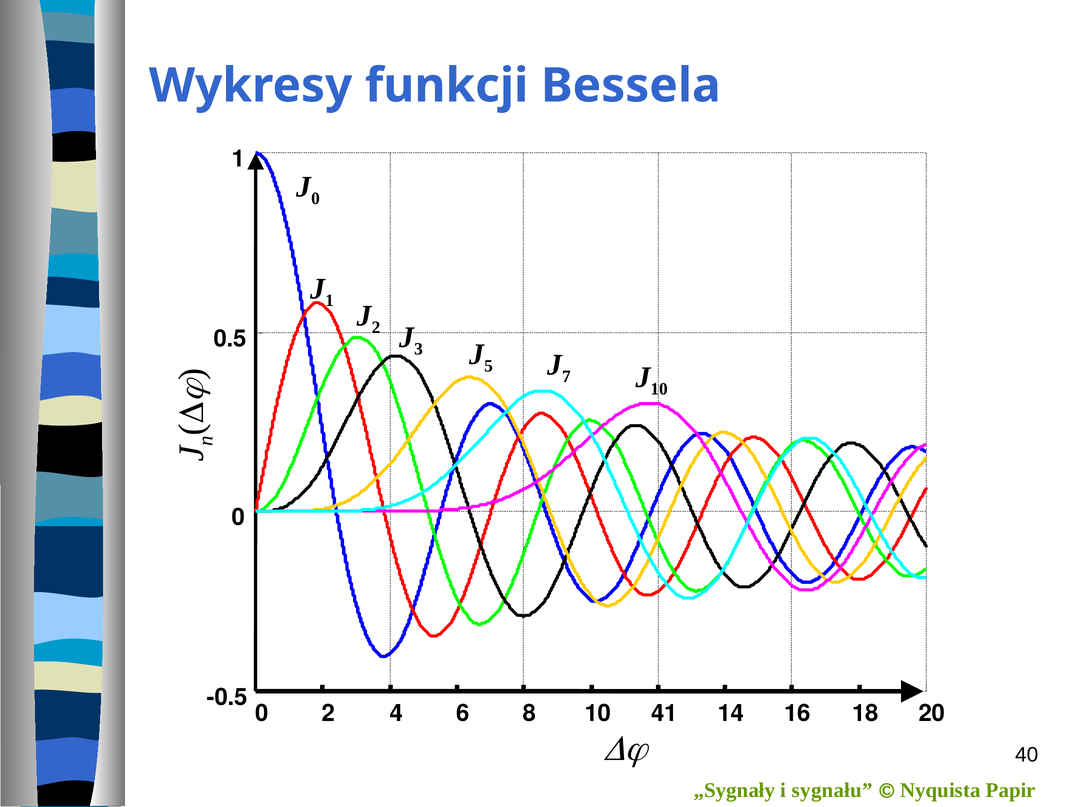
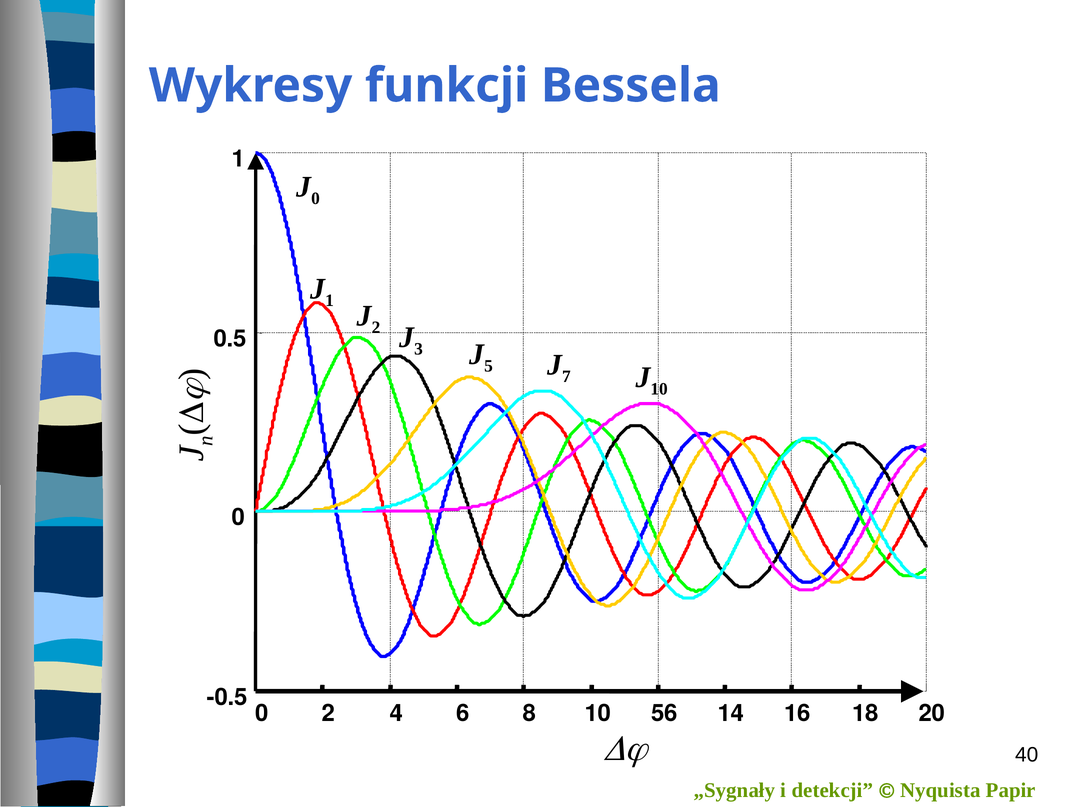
41: 41 -> 56
sygnału: sygnału -> detekcji
